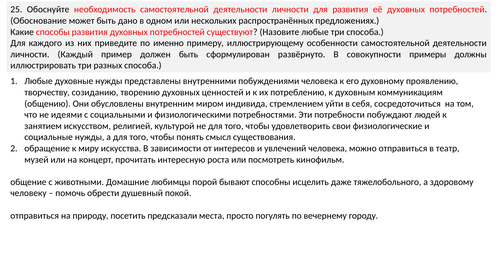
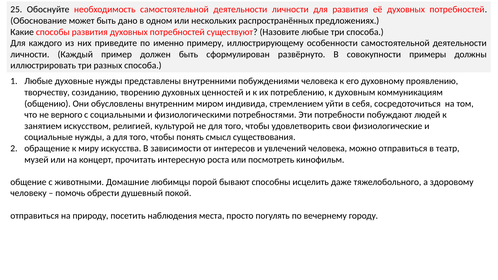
идеями: идеями -> верного
предсказали: предсказали -> наблюдения
